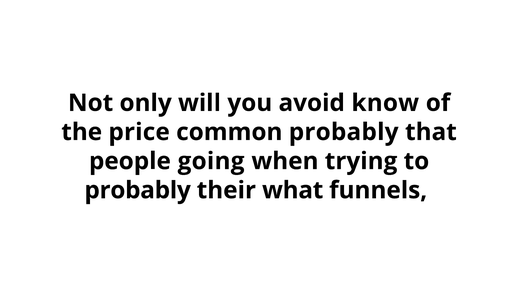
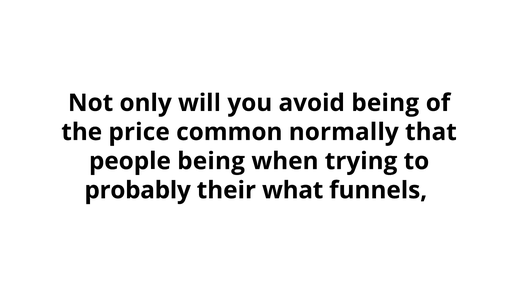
avoid know: know -> being
common probably: probably -> normally
people going: going -> being
